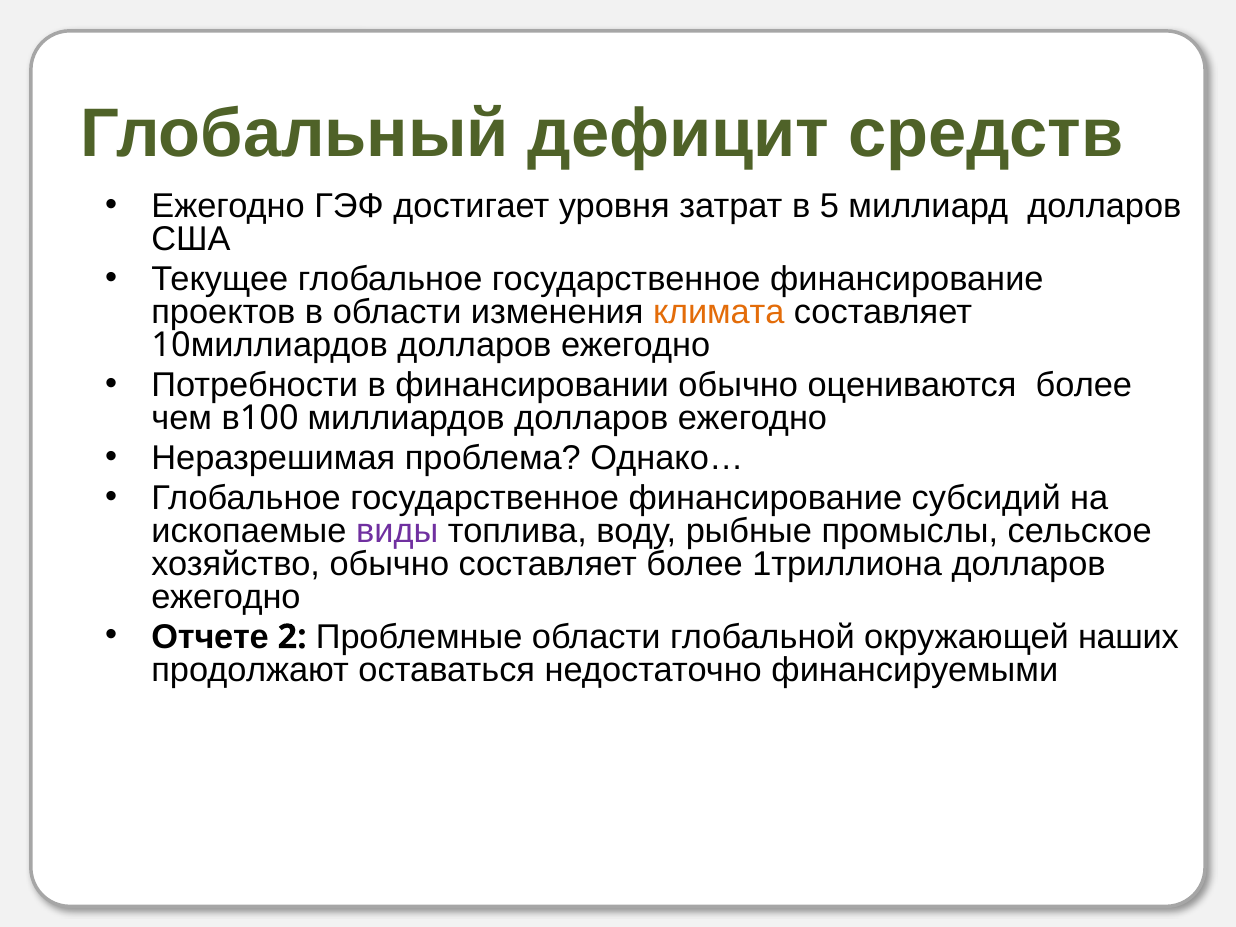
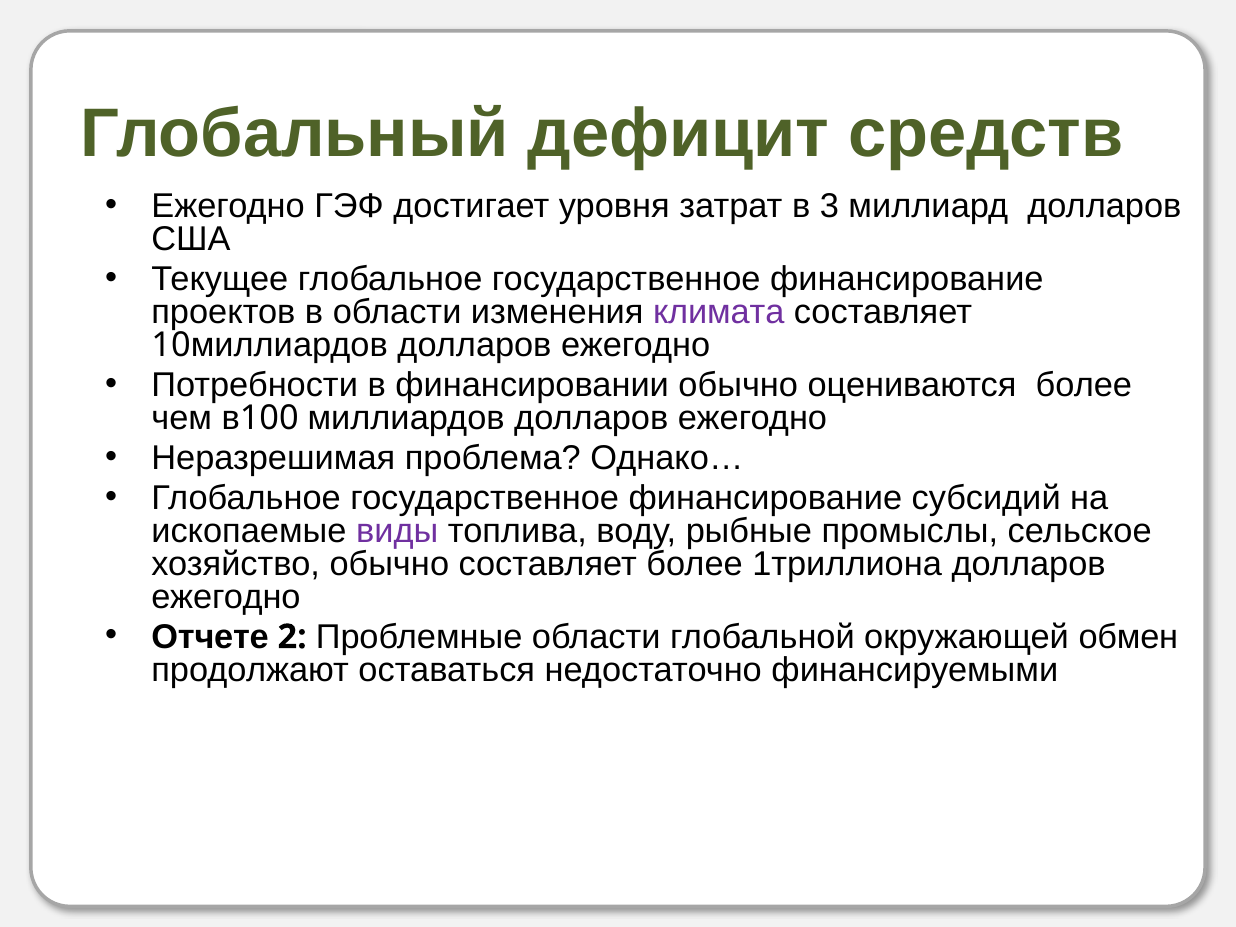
5: 5 -> 3
климата colour: orange -> purple
наших: наших -> обмен
